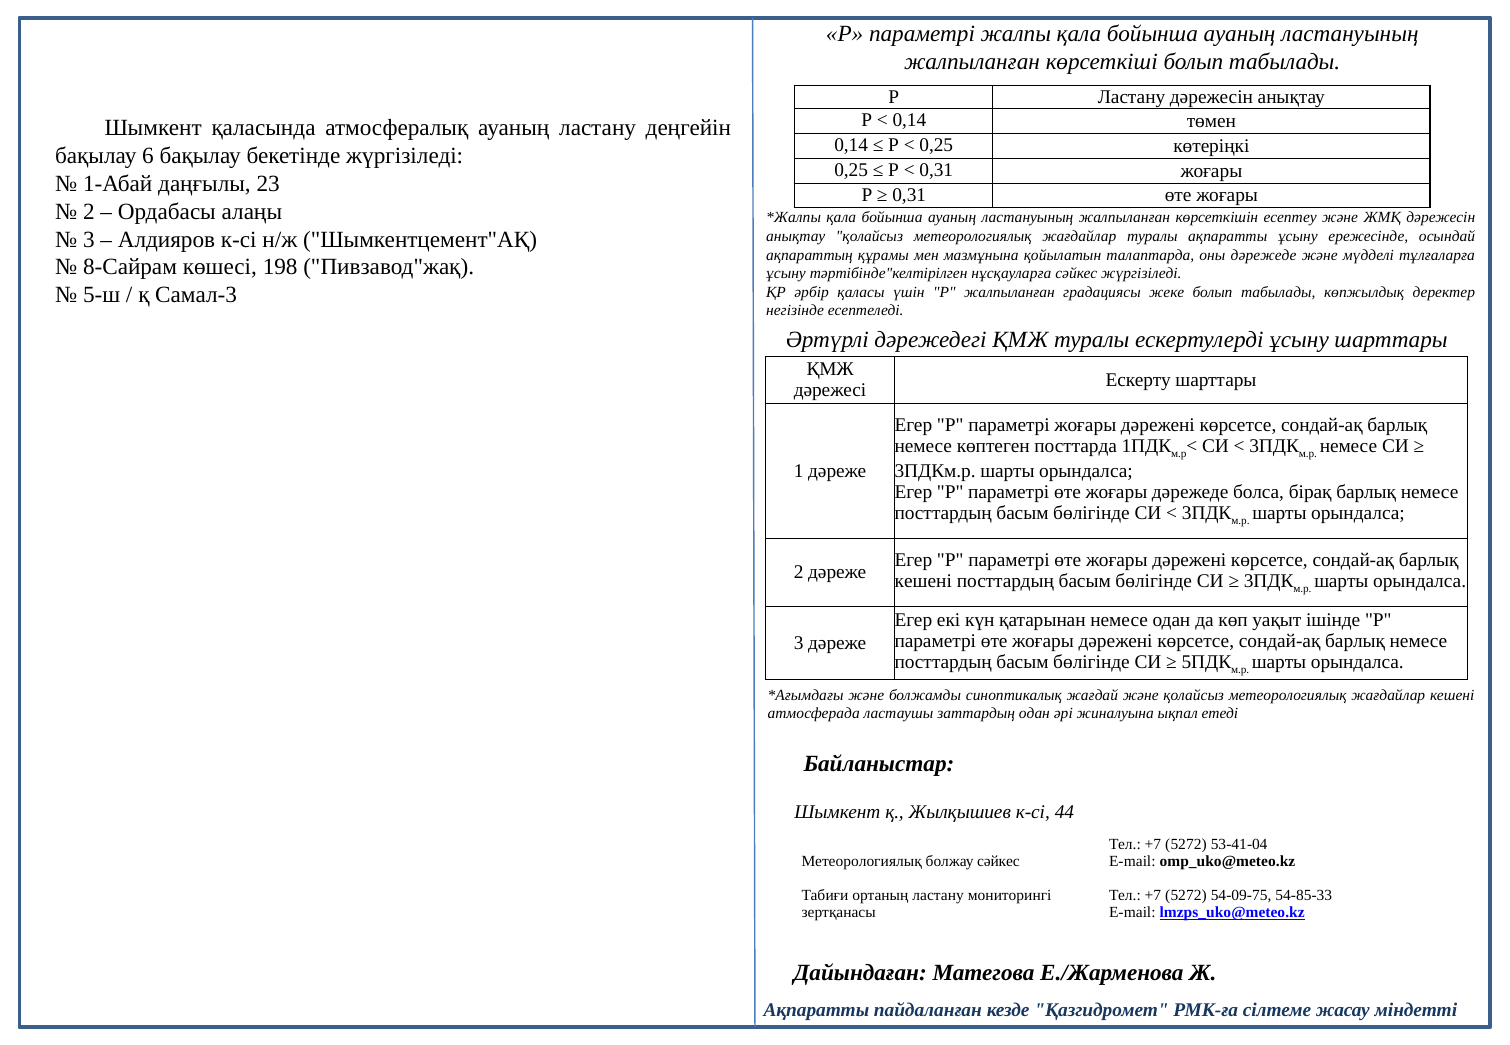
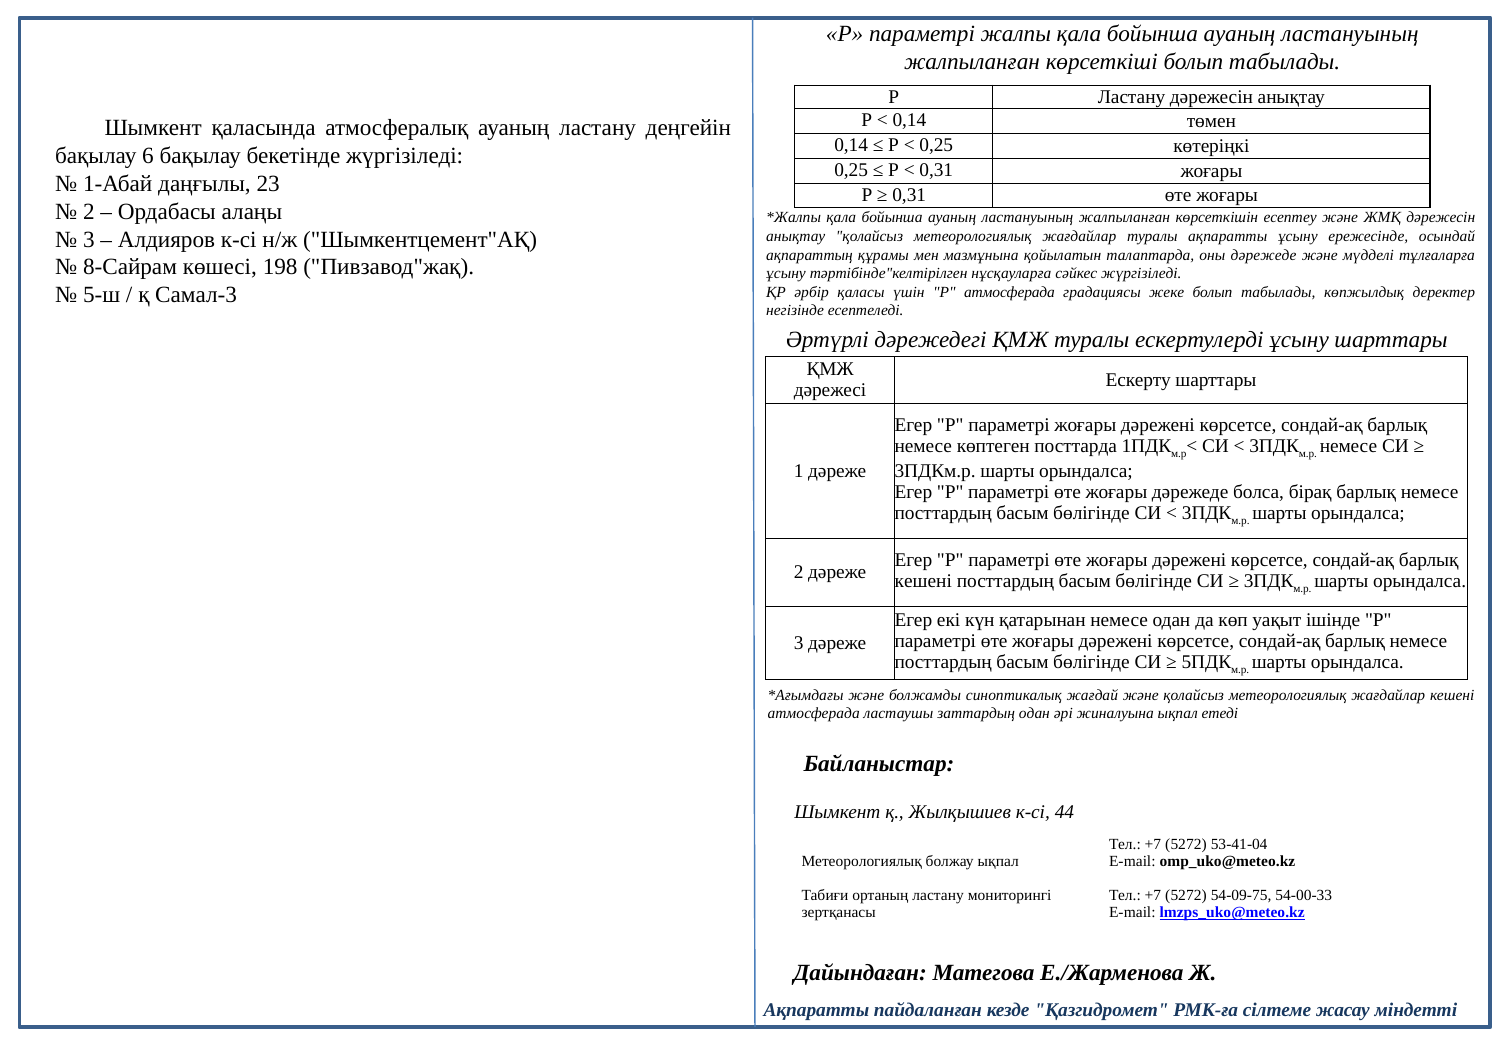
Р жалпыланған: жалпыланған -> атмосферада
болжау сәйкес: сәйкес -> ықпал
54-85-33: 54-85-33 -> 54-00-33
